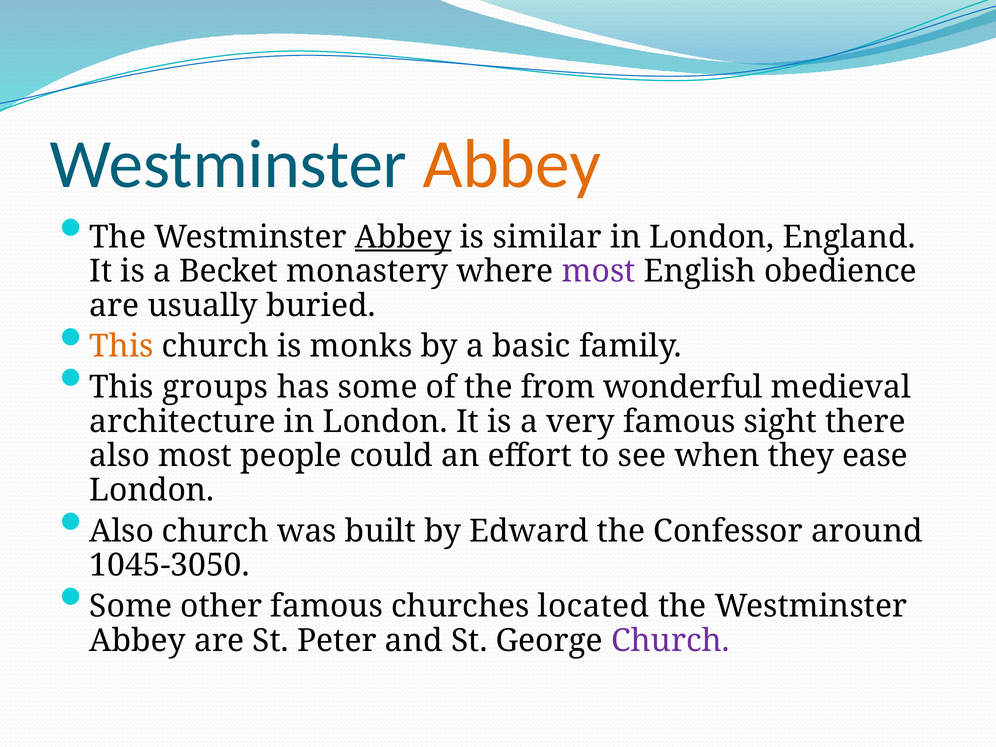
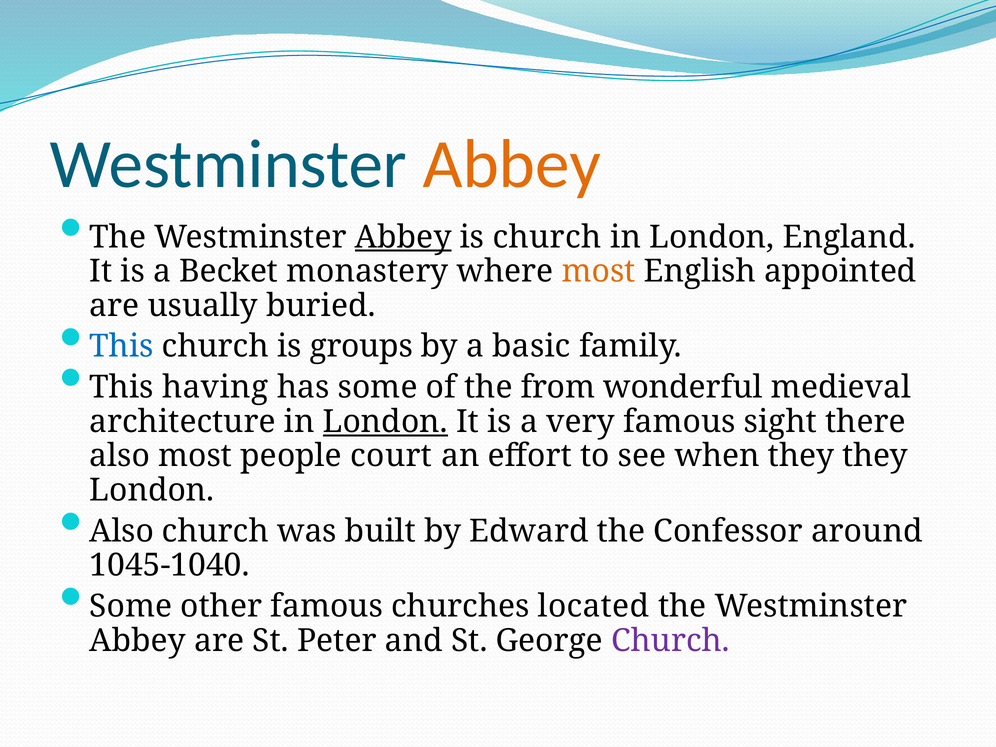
is similar: similar -> church
most at (599, 271) colour: purple -> orange
obedience: obedience -> appointed
This at (122, 346) colour: orange -> blue
monks: monks -> groups
groups: groups -> having
London at (385, 422) underline: none -> present
could: could -> court
they ease: ease -> they
1045-3050: 1045-3050 -> 1045-1040
